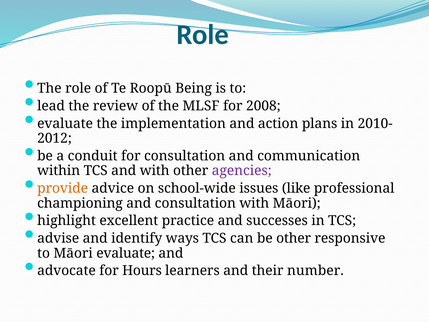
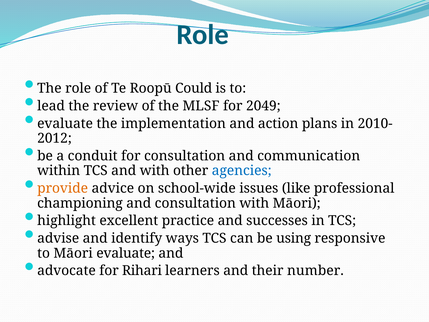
Being: Being -> Could
2008: 2008 -> 2049
agencies colour: purple -> blue
be other: other -> using
Hours: Hours -> Rihari
